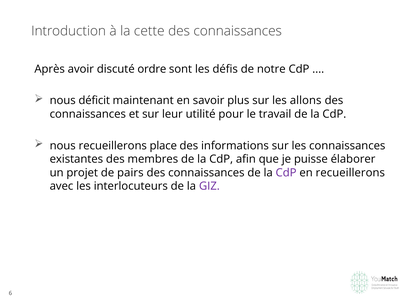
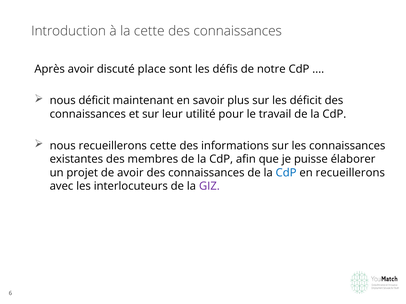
ordre: ordre -> place
les allons: allons -> déficit
recueillerons place: place -> cette
de pairs: pairs -> avoir
CdP at (286, 173) colour: purple -> blue
